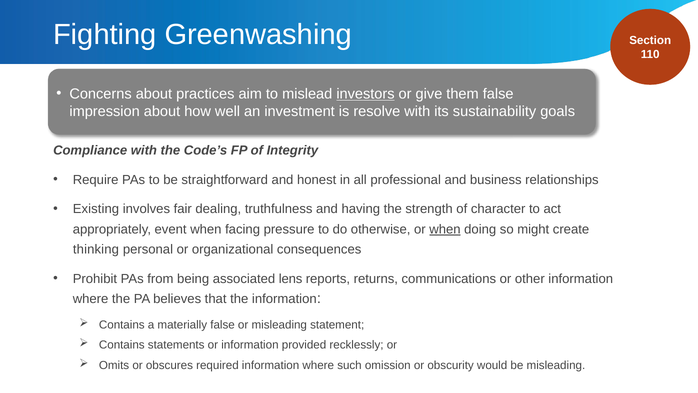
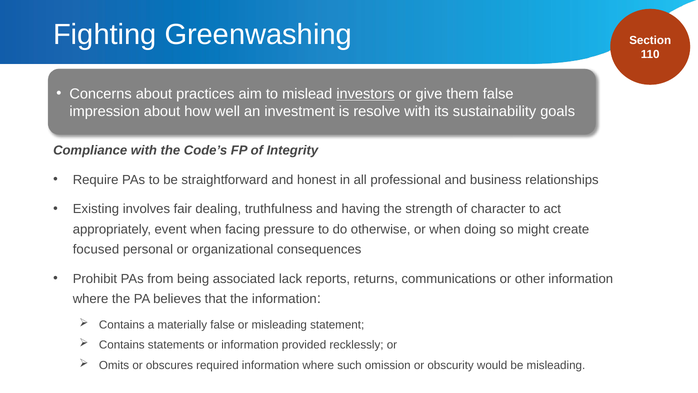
when at (445, 229) underline: present -> none
thinking: thinking -> focused
lens: lens -> lack
